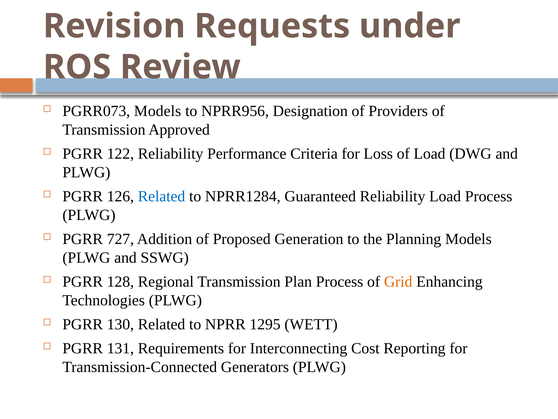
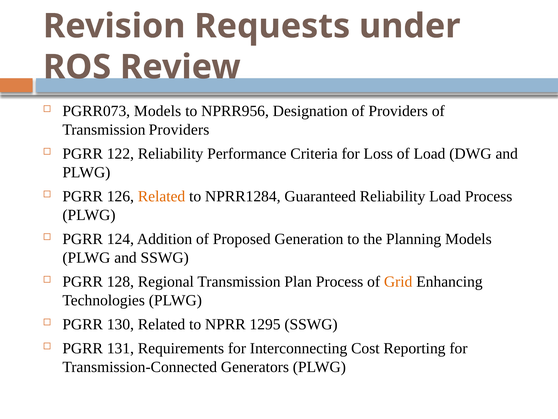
Transmission Approved: Approved -> Providers
Related at (162, 196) colour: blue -> orange
727: 727 -> 124
1295 WETT: WETT -> SSWG
